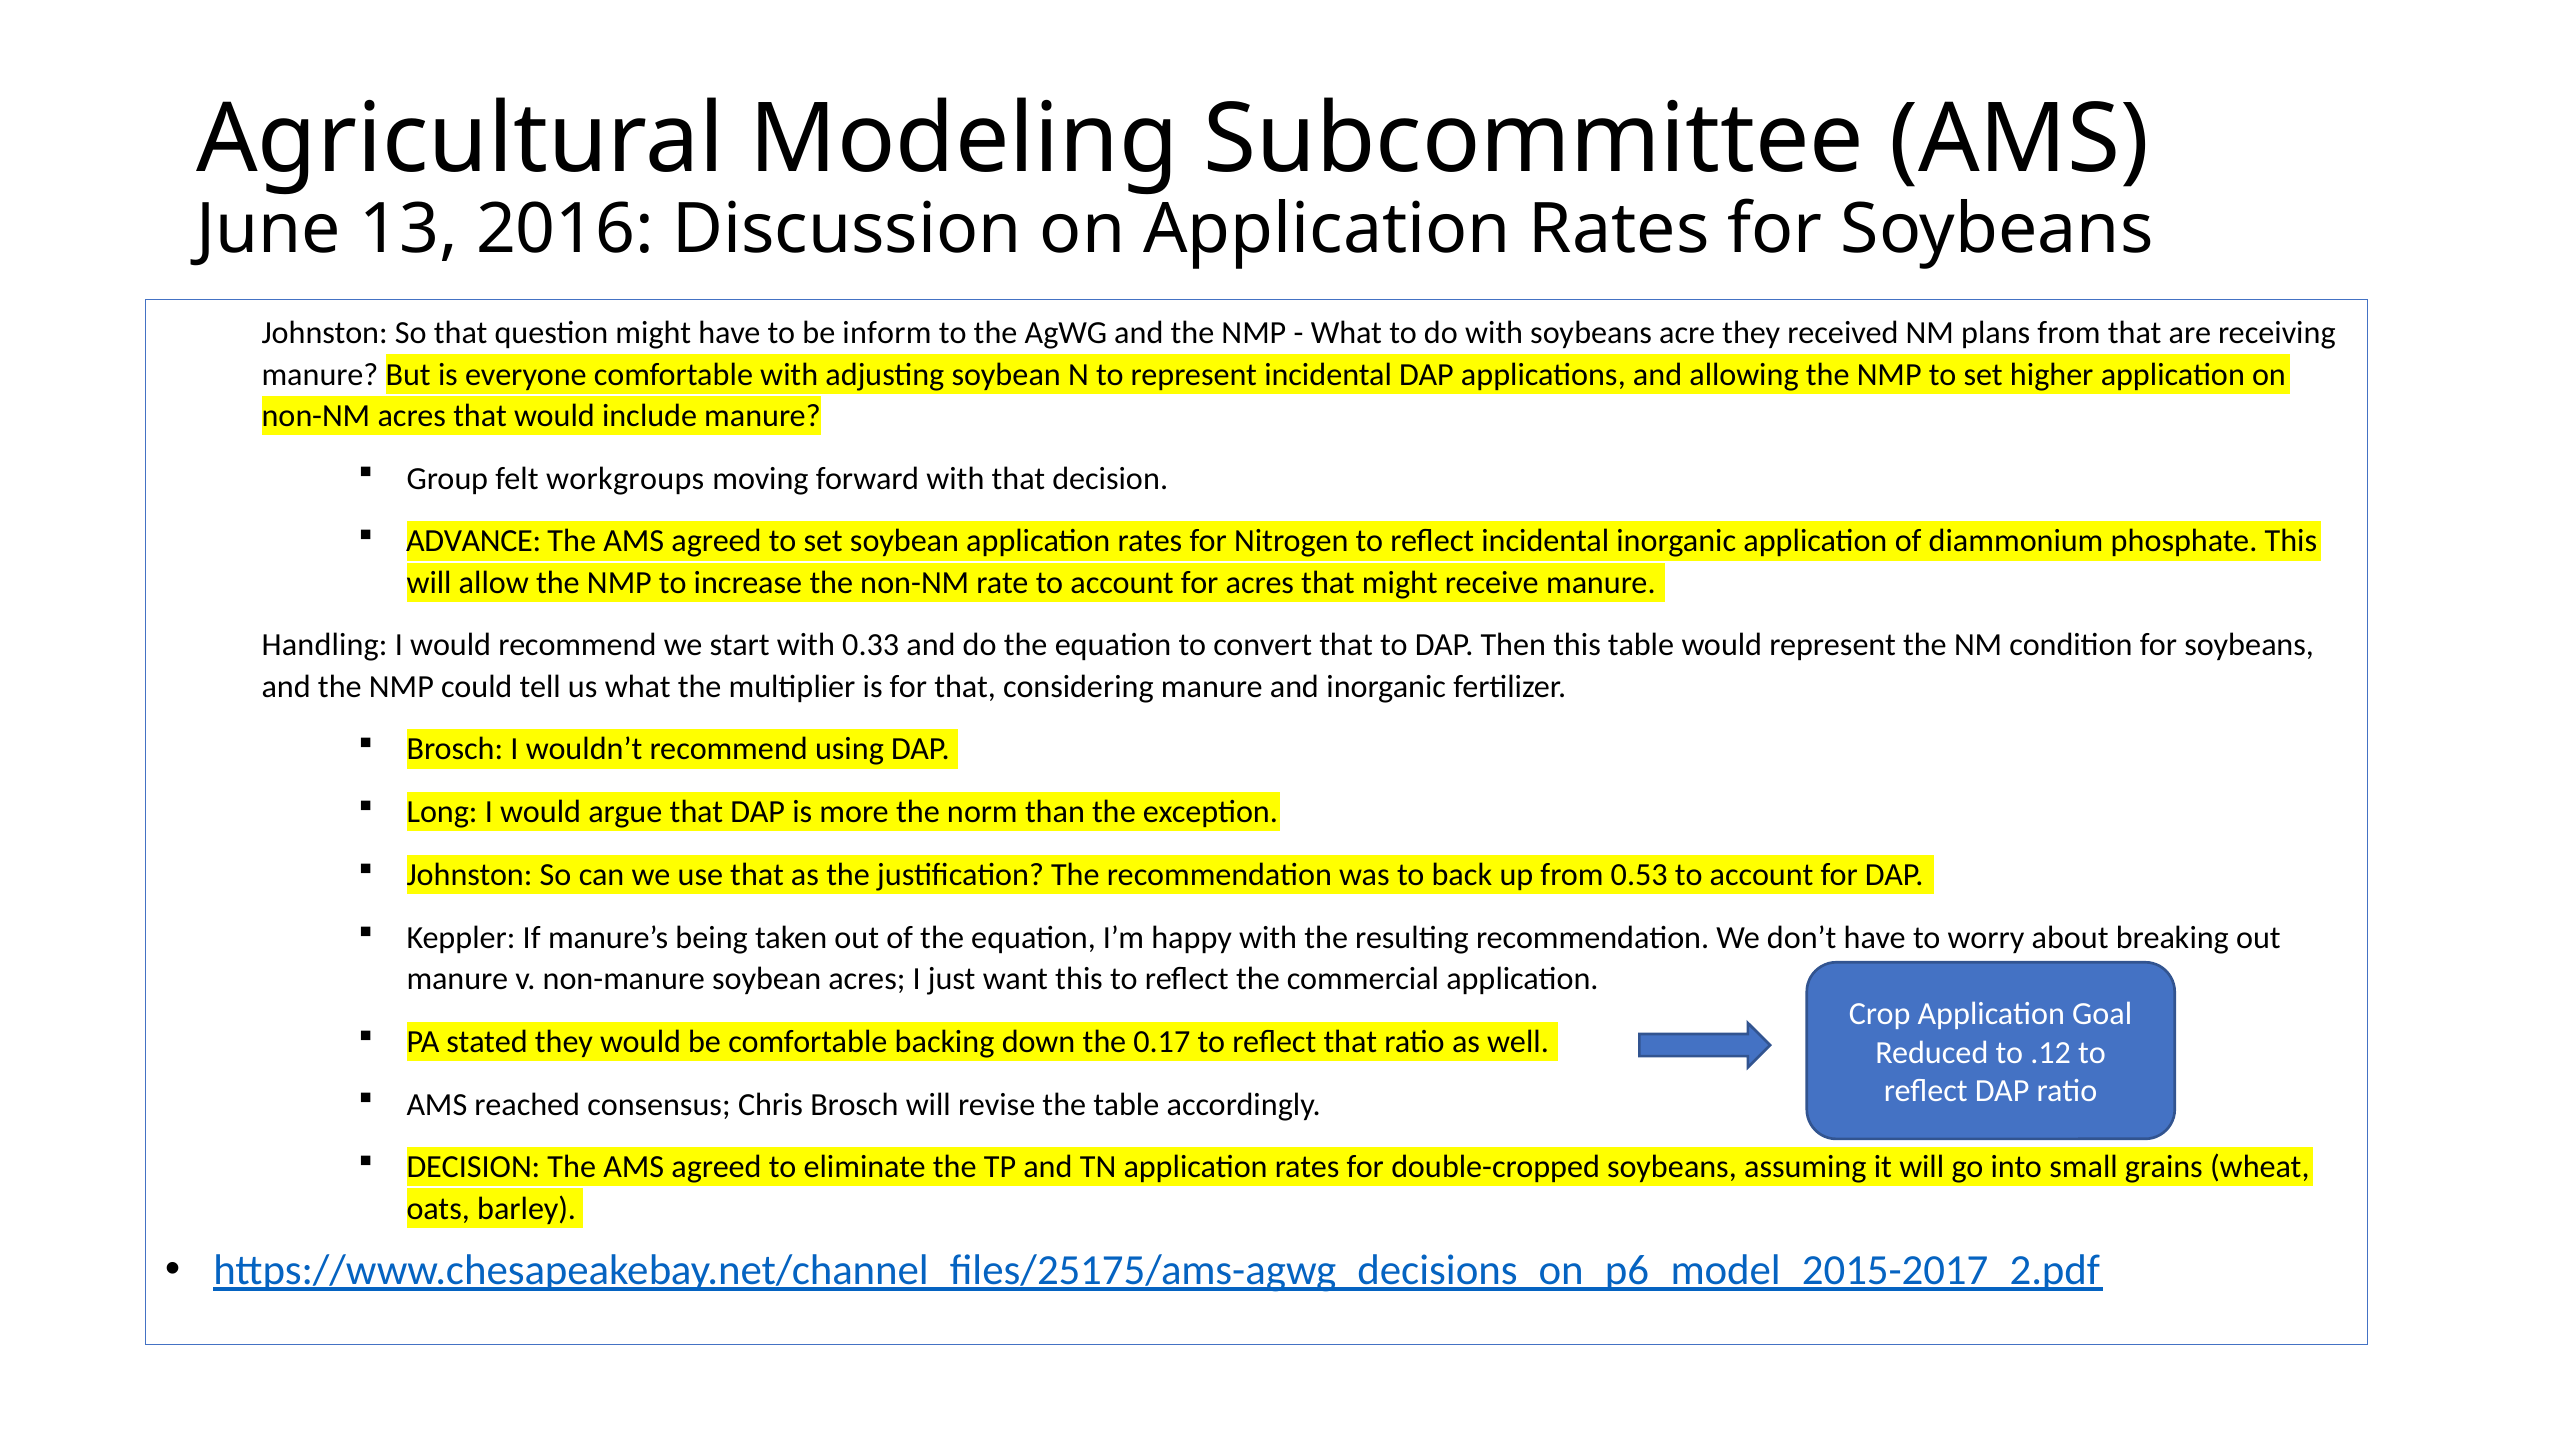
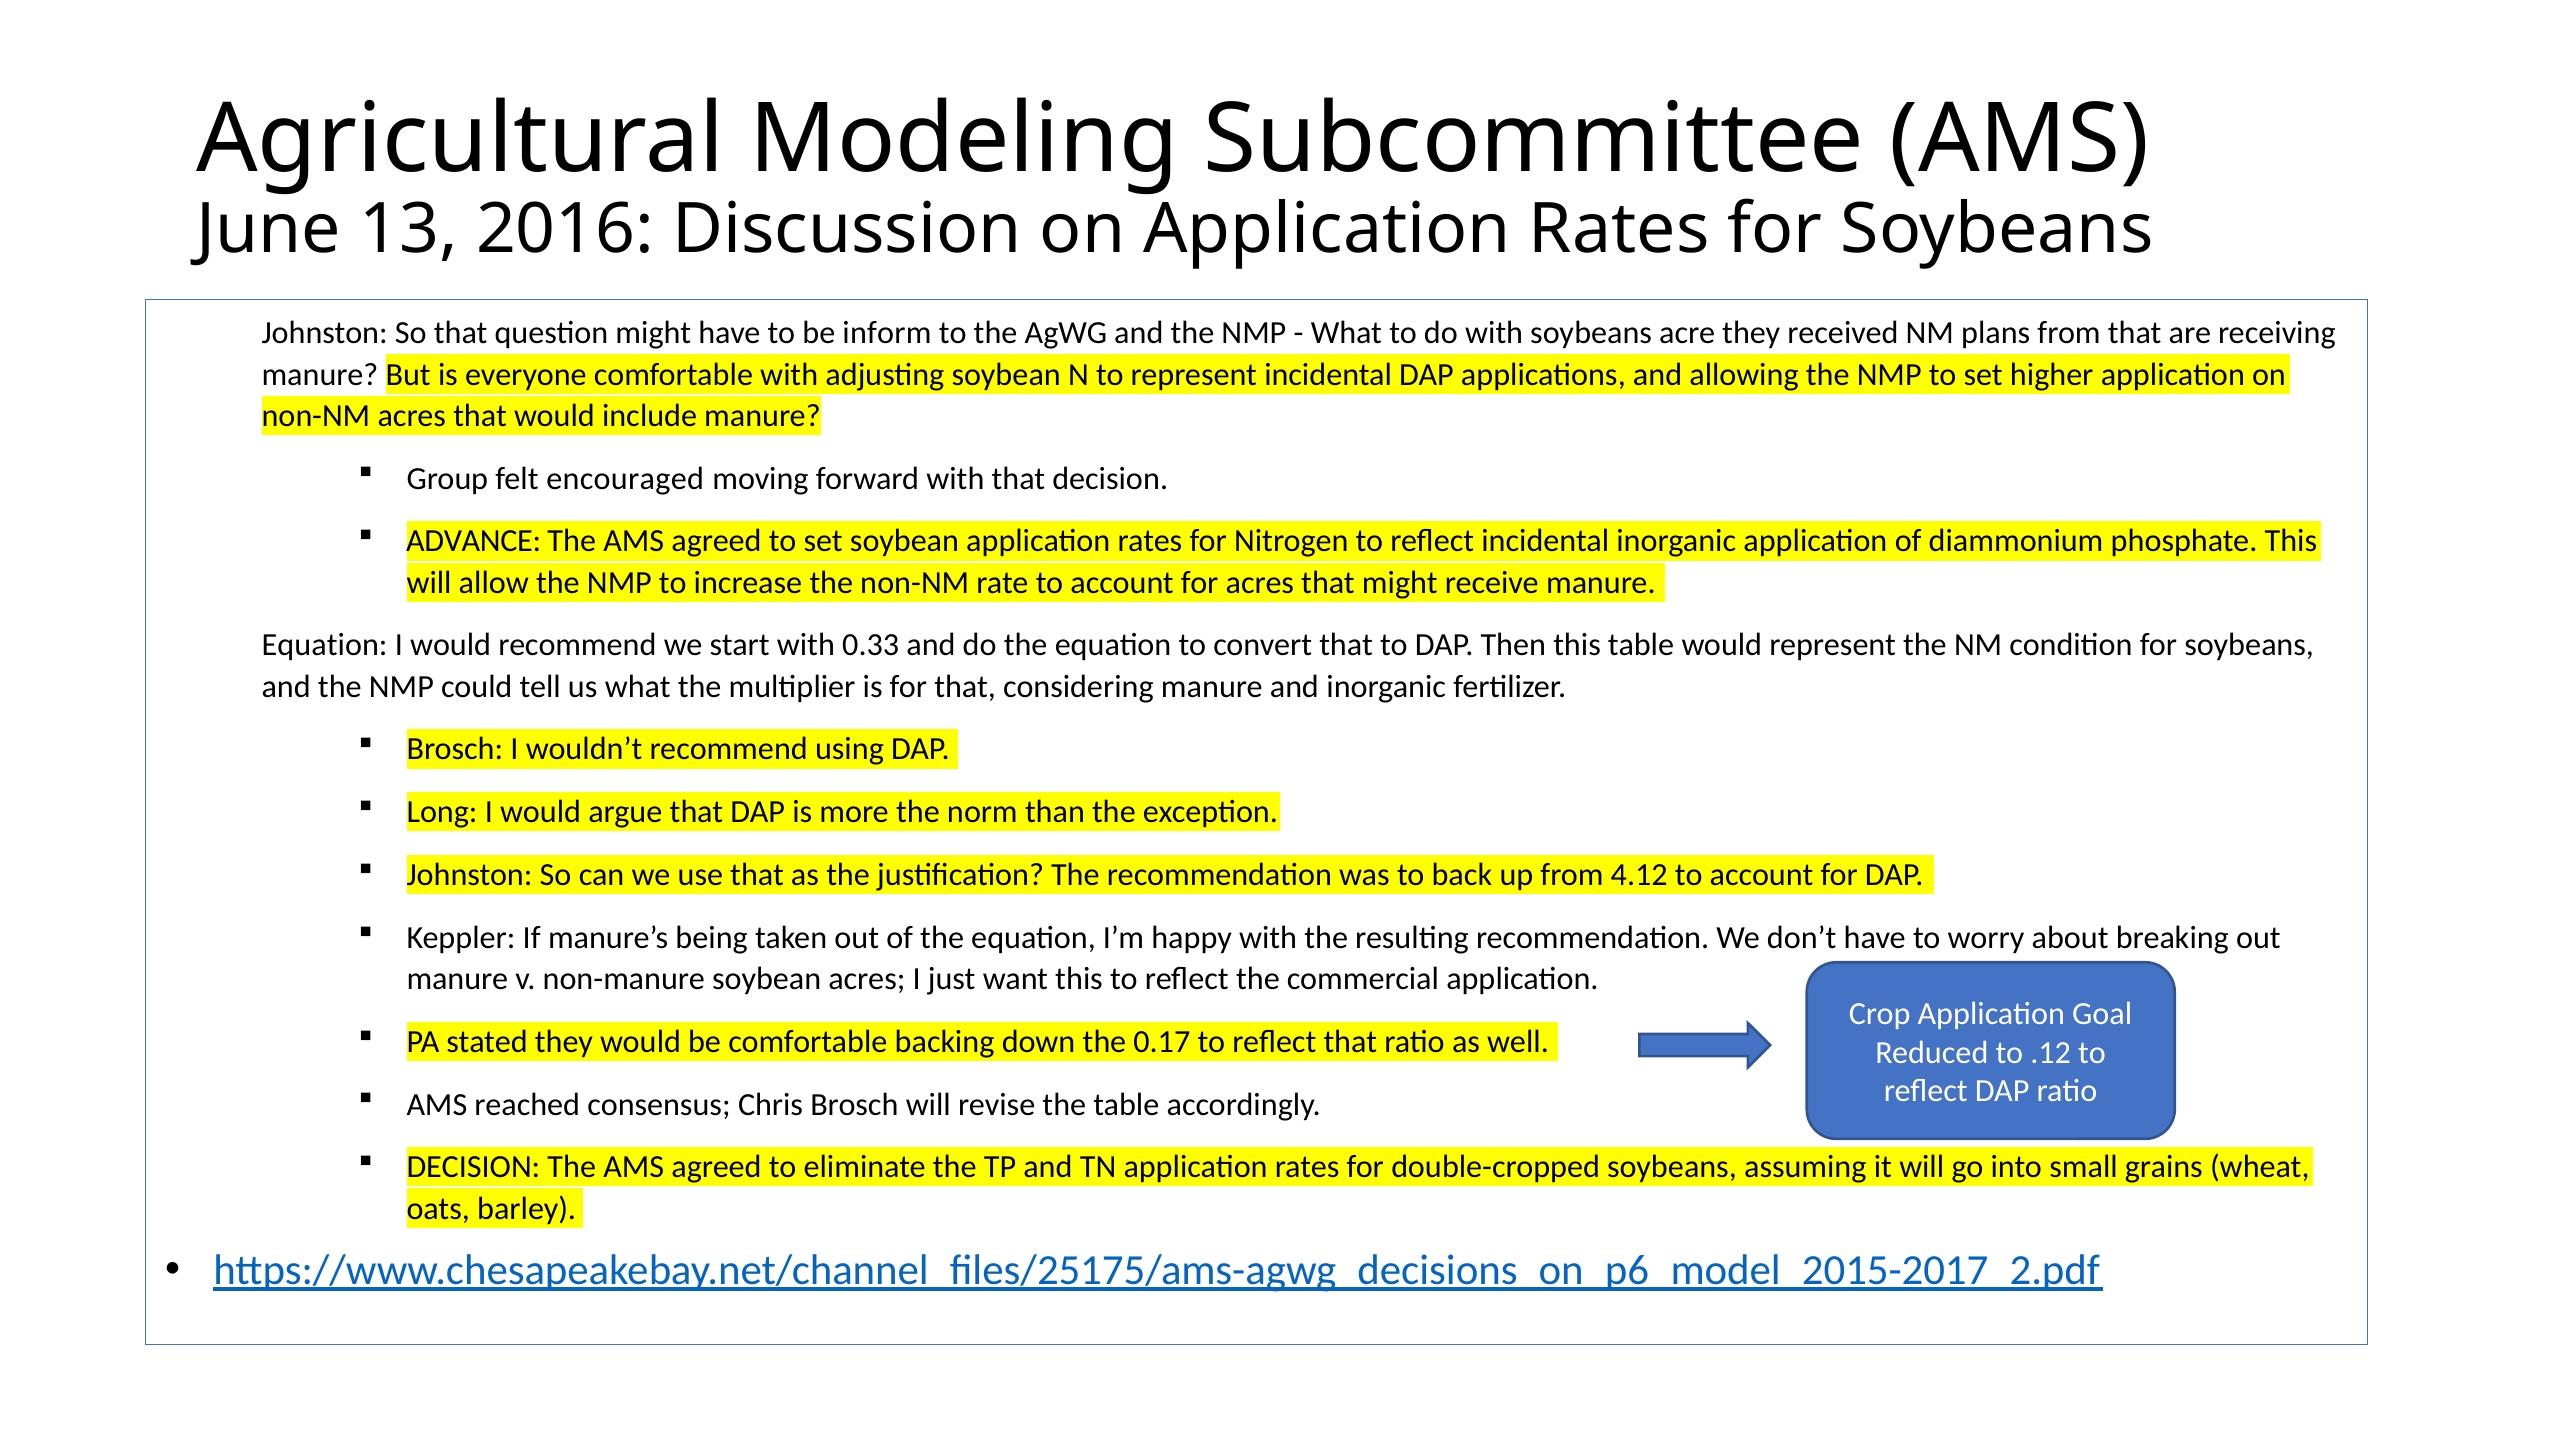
workgroups: workgroups -> encouraged
Handling at (325, 645): Handling -> Equation
0.53: 0.53 -> 4.12
